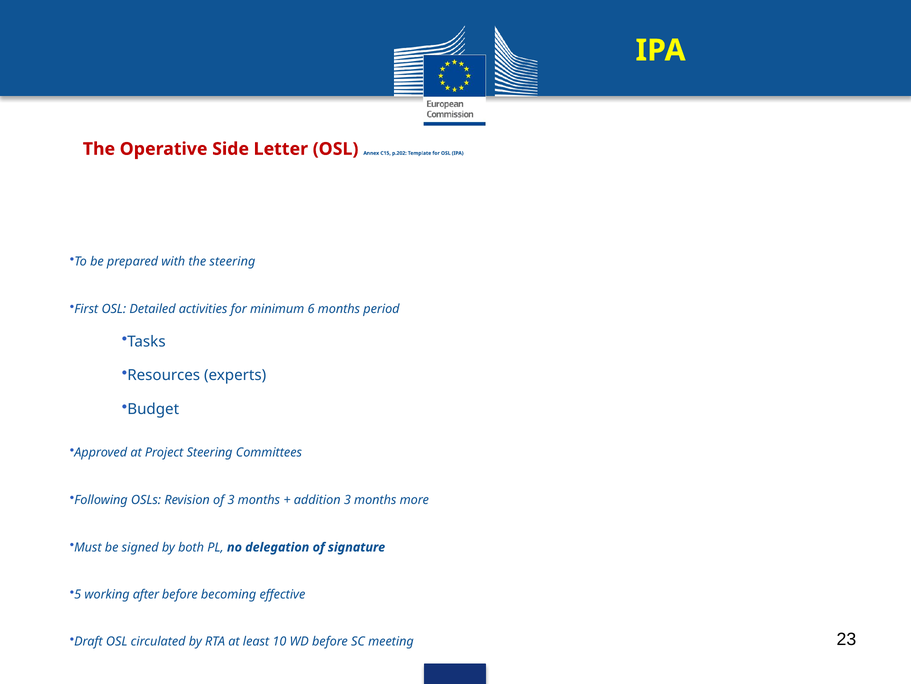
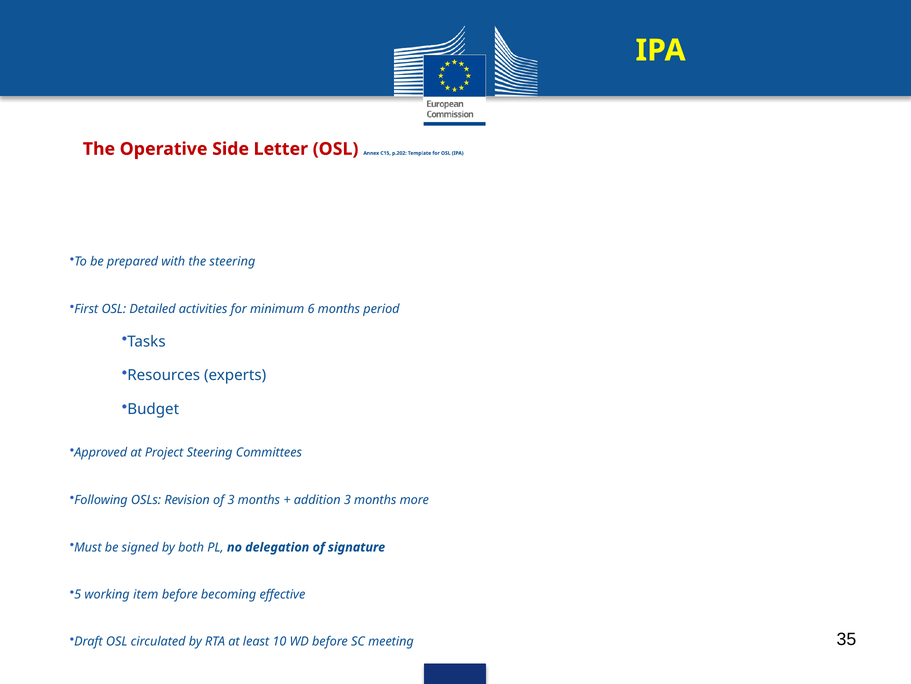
after: after -> item
23: 23 -> 35
